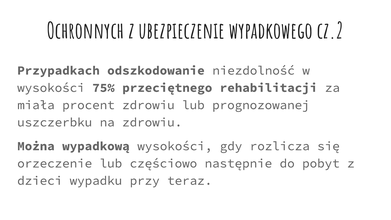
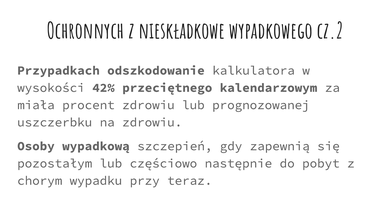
ubezpieczenie: ubezpieczenie -> nieskładkowe
niezdolność: niezdolność -> kalkulatora
75%: 75% -> 42%
rehabilitacji: rehabilitacji -> kalendarzowym
Można: Można -> Osoby
wypadkową wysokości: wysokości -> szczepień
rozlicza: rozlicza -> zapewnią
orzeczenie: orzeczenie -> pozostałym
dzieci: dzieci -> chorym
